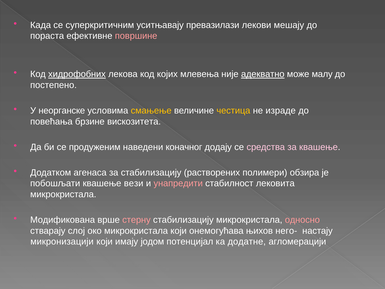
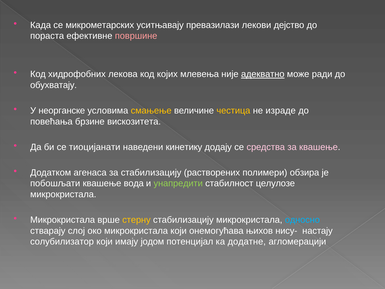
суперкритичним: суперкритичним -> микрометарских
мешају: мешају -> дејство
хидрофобних underline: present -> none
малу: малу -> ради
постепено: постепено -> обухватају
продуженим: продуженим -> тиоцијанати
коначног: коначног -> кинетику
вези: вези -> вода
унапредити colour: pink -> light green
лековита: лековита -> целулозе
Модификована at (63, 220): Модификована -> Микрокристала
стерну colour: pink -> yellow
односно colour: pink -> light blue
него-: него- -> нису-
микронизацији: микронизацији -> солубилизатор
